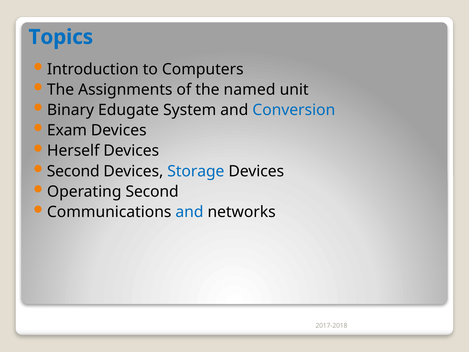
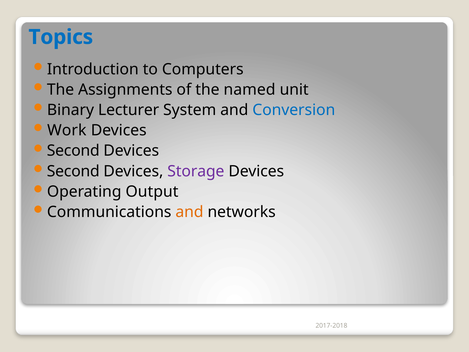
Edugate: Edugate -> Lecturer
Exam: Exam -> Work
Herself at (73, 151): Herself -> Second
Storage colour: blue -> purple
Operating Second: Second -> Output
and at (189, 212) colour: blue -> orange
